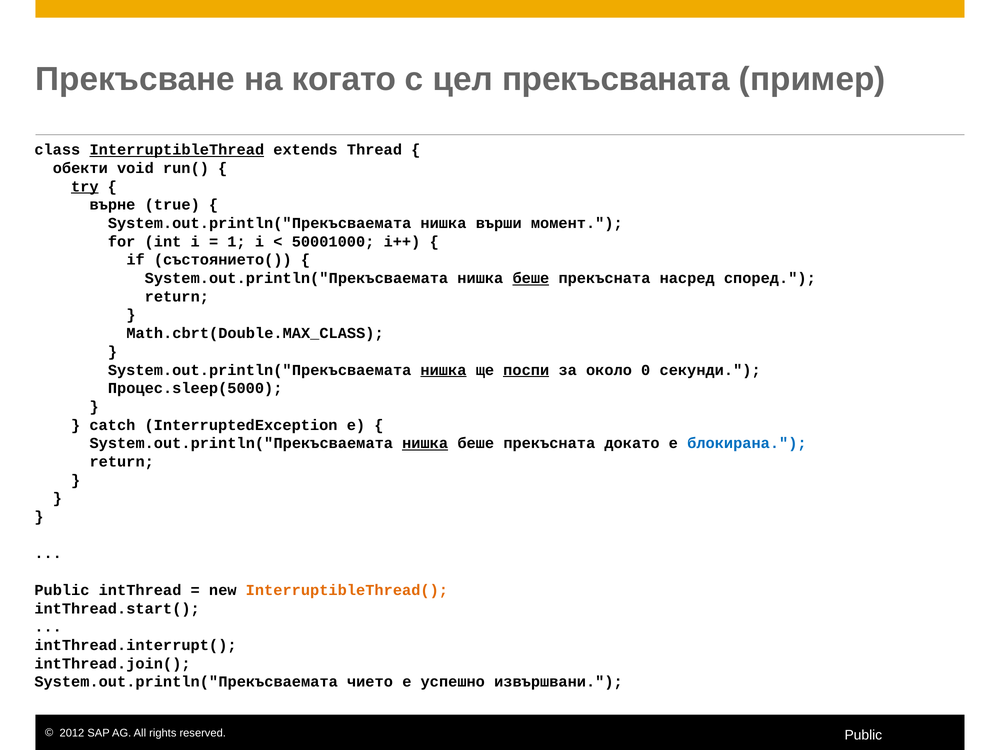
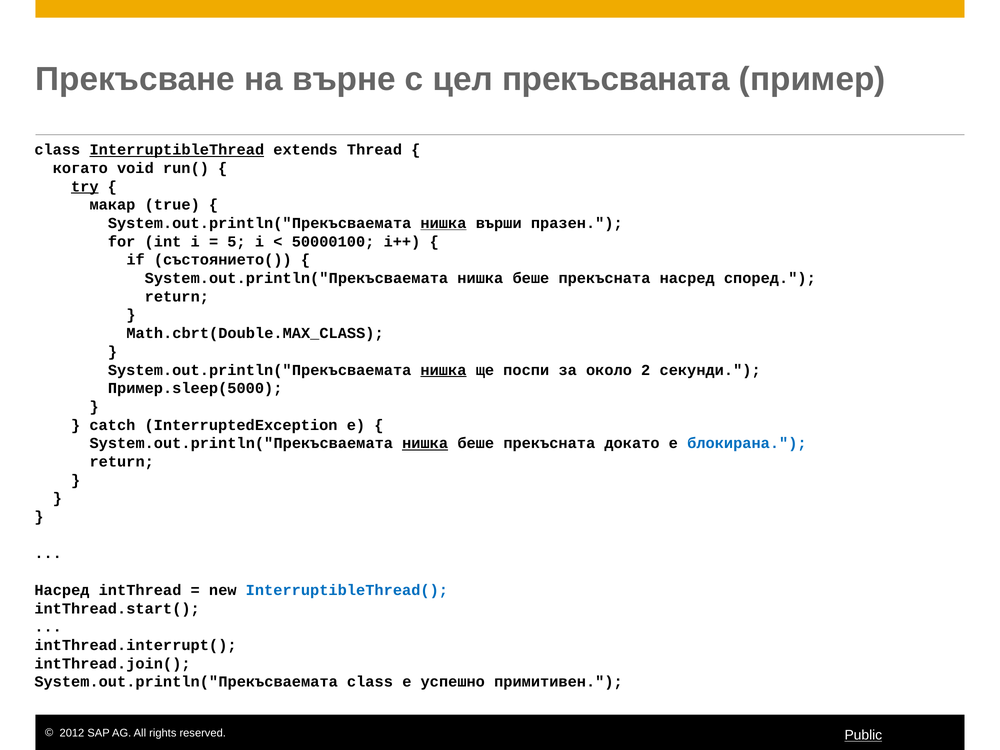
когато: когато -> върне
обекти: обекти -> когато
върне: върне -> макар
нишка at (443, 223) underline: none -> present
момент: момент -> празен
1: 1 -> 5
50001000: 50001000 -> 50000100
беше at (531, 278) underline: present -> none
поспи underline: present -> none
0: 0 -> 2
Процес.sleep(5000: Процес.sleep(5000 -> Пример.sleep(5000
Public at (62, 590): Public -> Насред
InterruptibleThread( colour: orange -> blue
System.out.println("Прекъсваемата чието: чието -> class
извършвани: извършвани -> примитивен
Public at (863, 735) underline: none -> present
